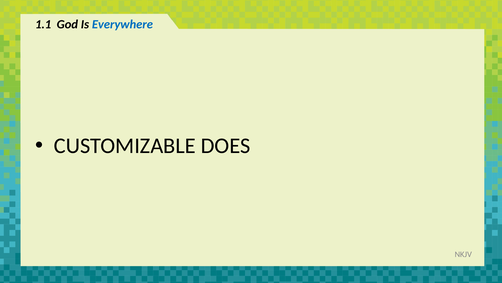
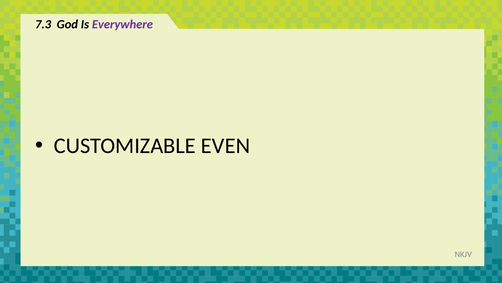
1.1: 1.1 -> 7.3
Everywhere colour: blue -> purple
DOES: DOES -> EVEN
